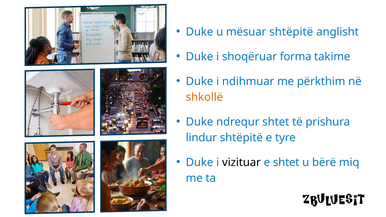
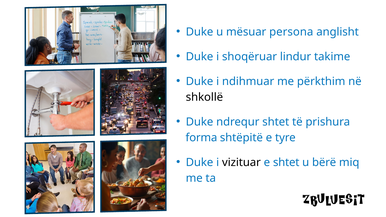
mësuar shtëpitë: shtëpitë -> persona
forma: forma -> lindur
shkollë colour: orange -> black
lindur: lindur -> forma
